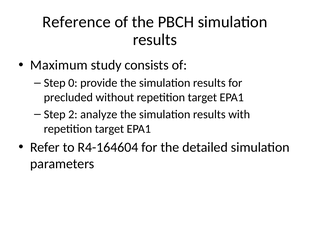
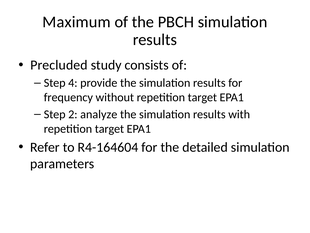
Reference: Reference -> Maximum
Maximum: Maximum -> Precluded
0: 0 -> 4
precluded: precluded -> frequency
